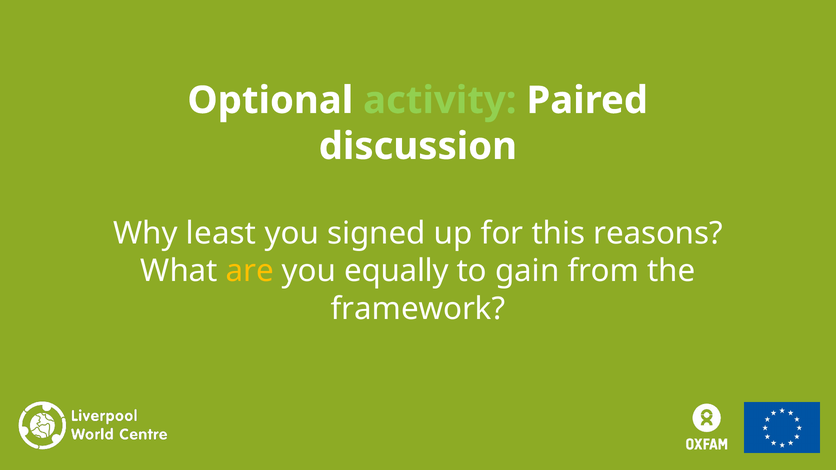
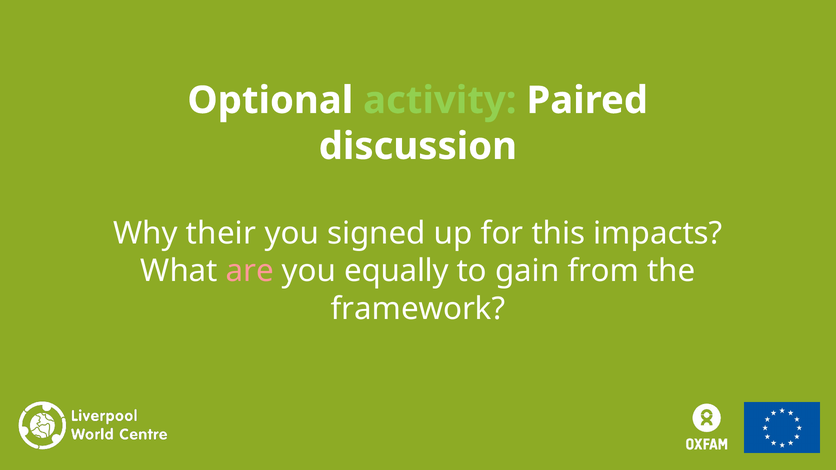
least: least -> their
reasons: reasons -> impacts
are colour: yellow -> pink
